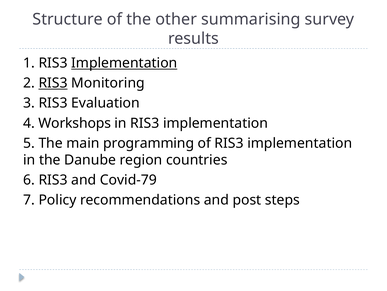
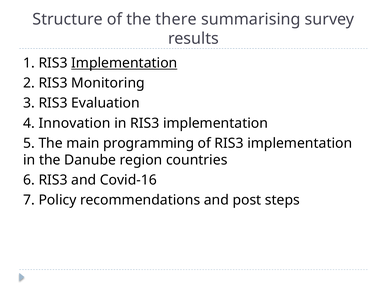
other: other -> there
RIS3 at (53, 83) underline: present -> none
Workshops: Workshops -> Innovation
Covid-79: Covid-79 -> Covid-16
